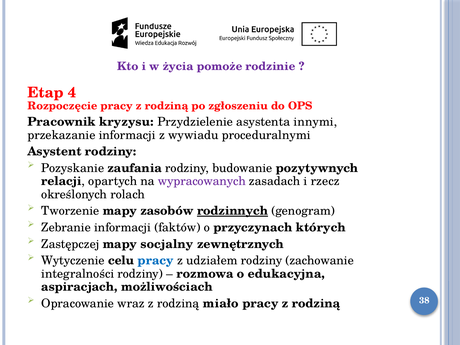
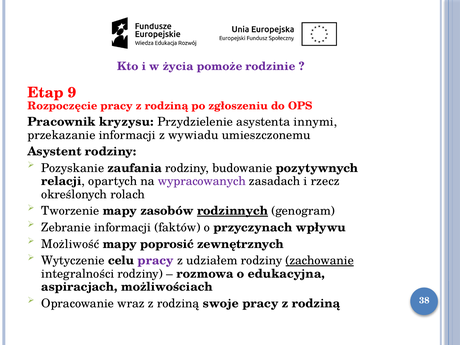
4: 4 -> 9
proceduralnymi: proceduralnymi -> umieszczonemu
których: których -> wpływu
Zastępczej: Zastępczej -> Możliwość
socjalny: socjalny -> poprosić
pracy at (156, 261) colour: blue -> purple
zachowanie underline: none -> present
miało: miało -> swoje
